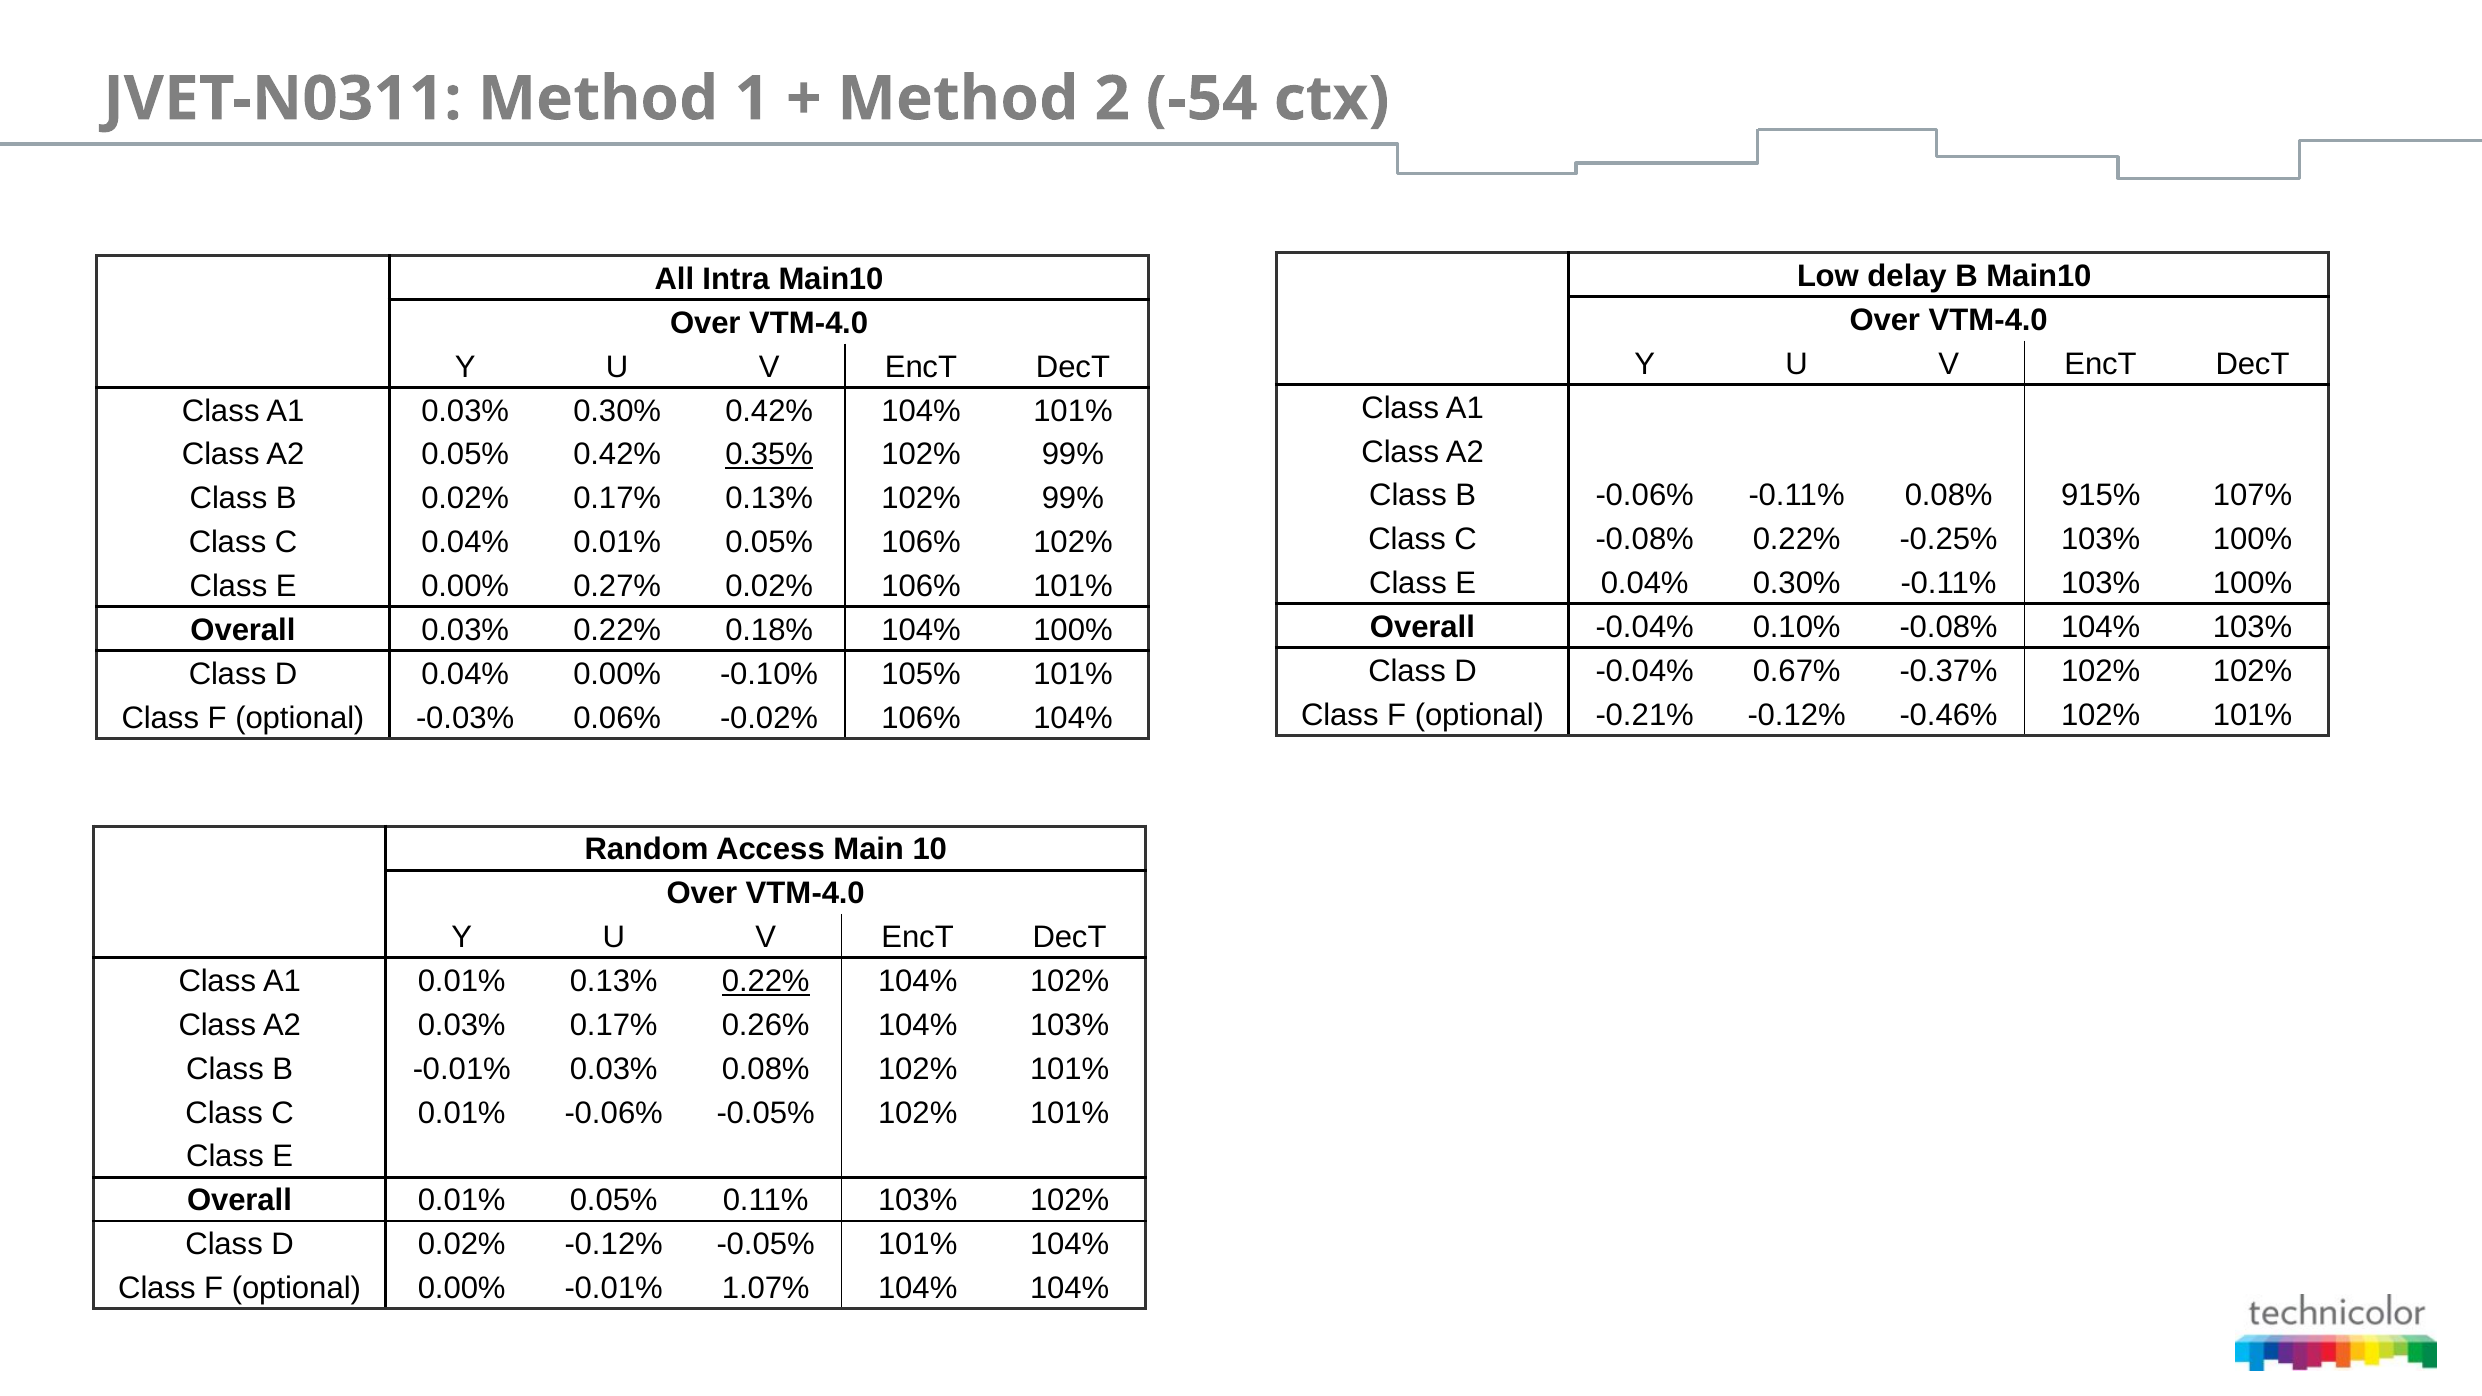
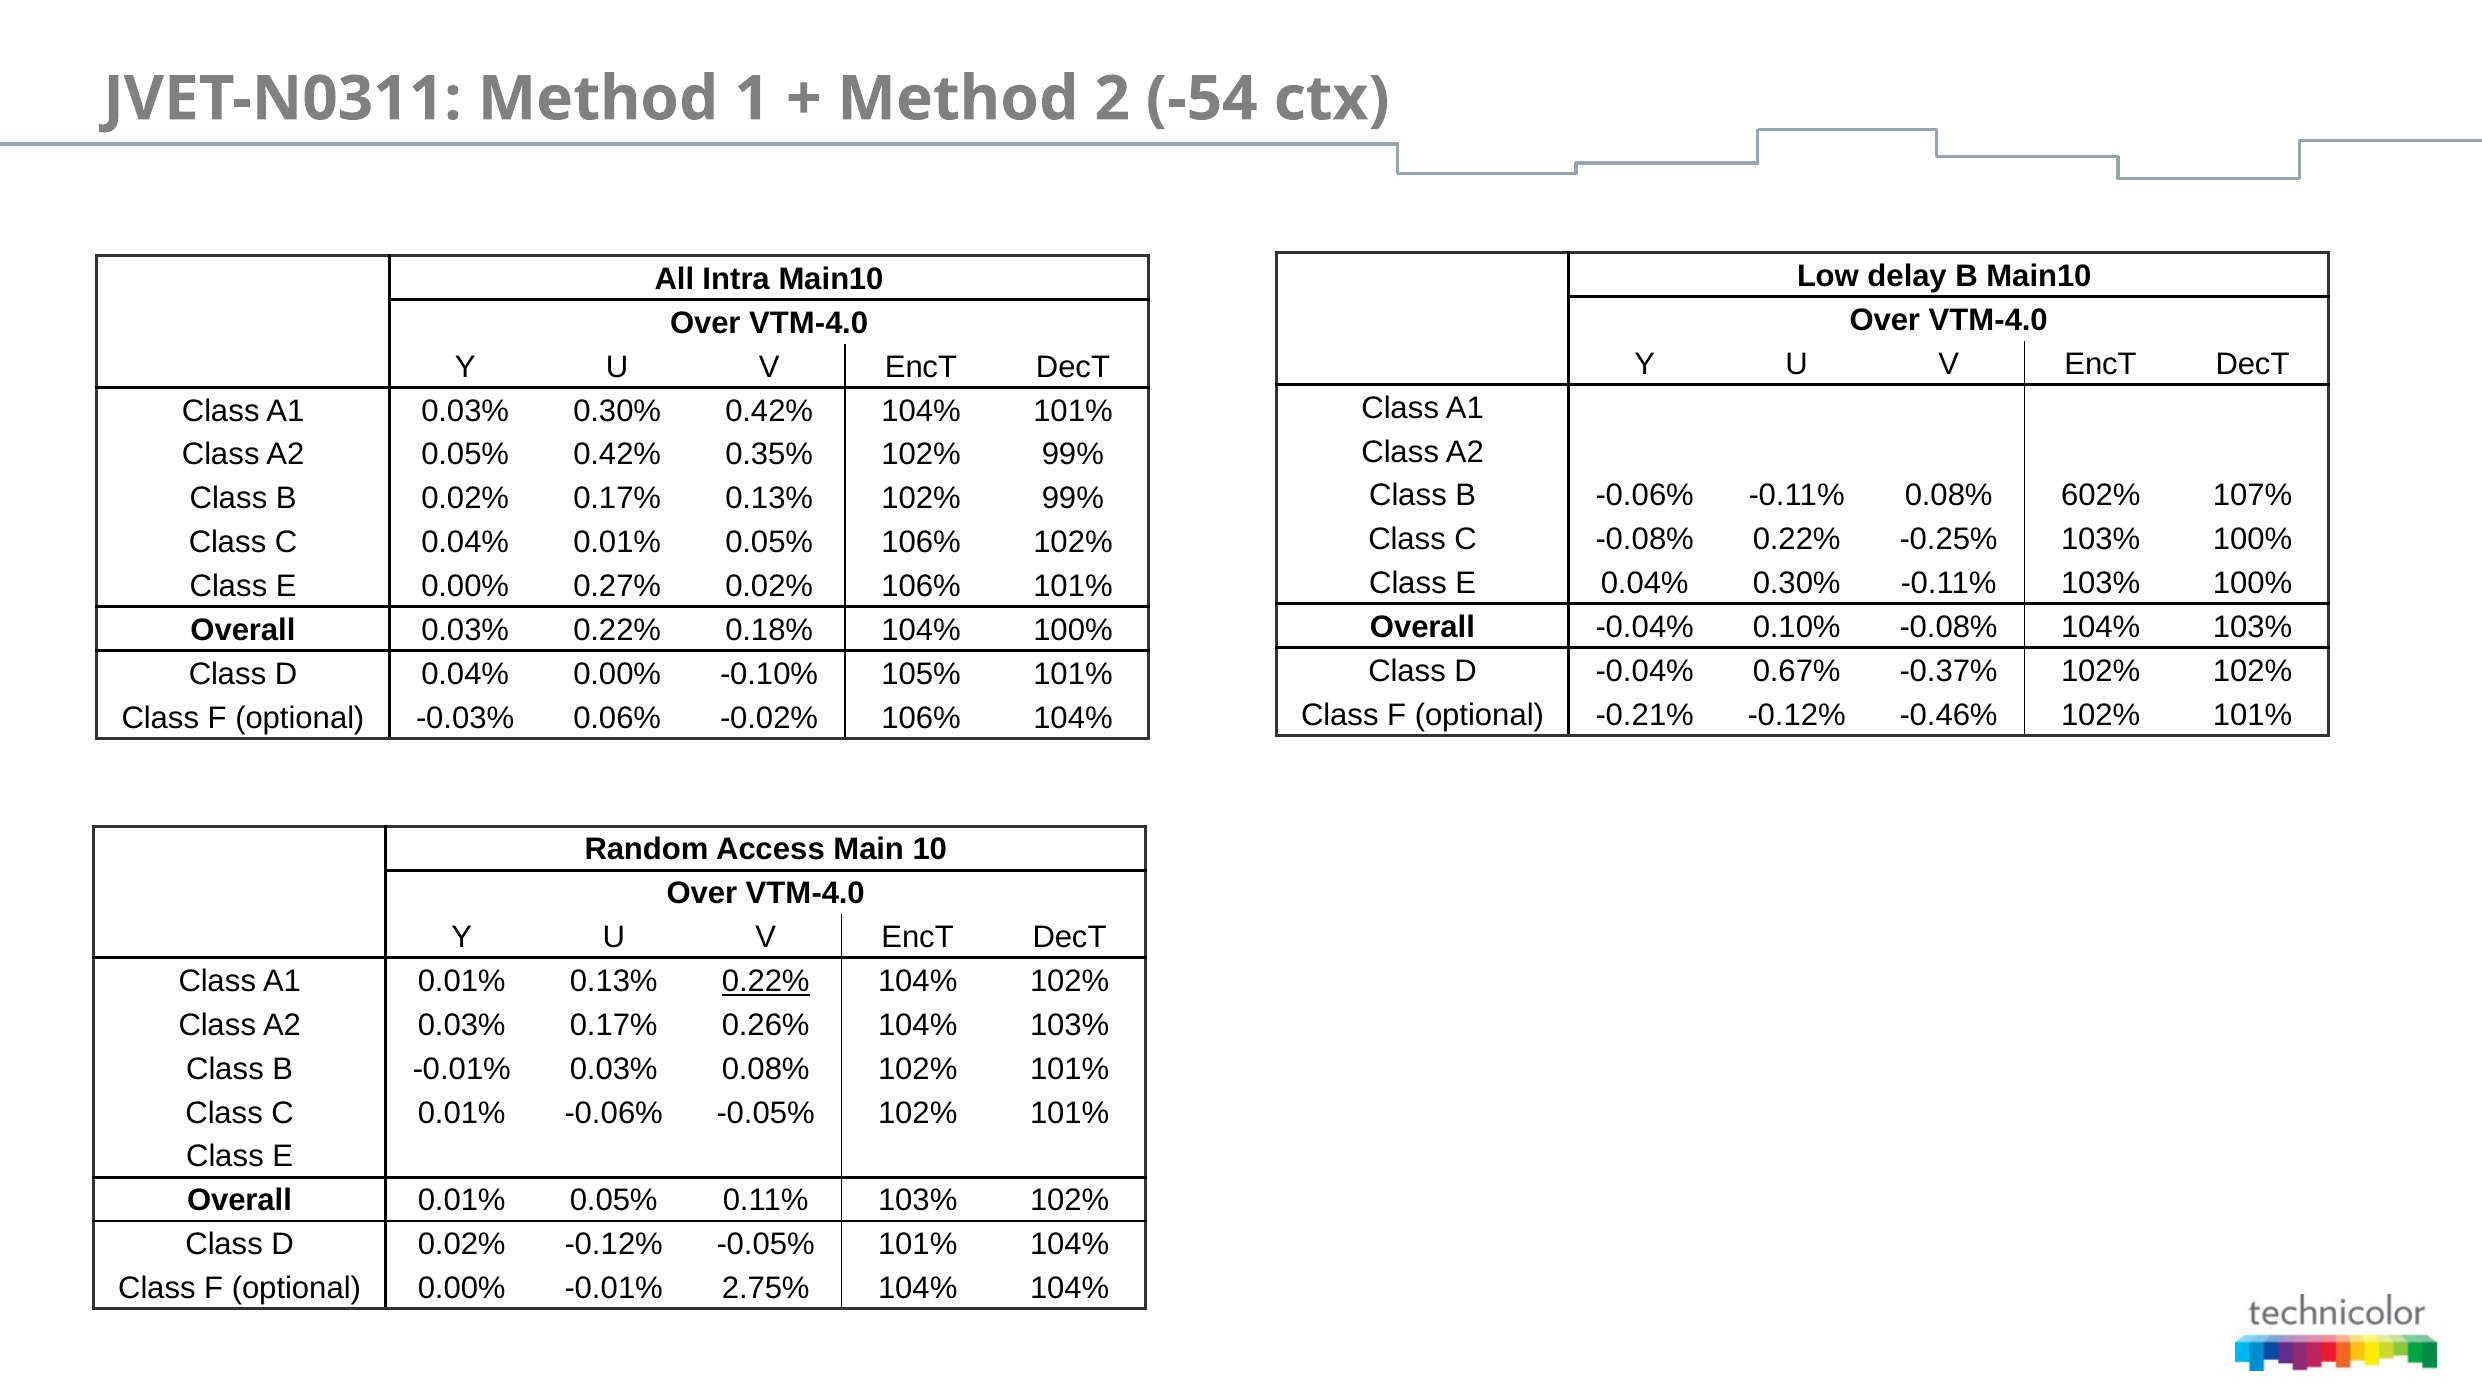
0.35% underline: present -> none
915%: 915% -> 602%
1.07%: 1.07% -> 2.75%
